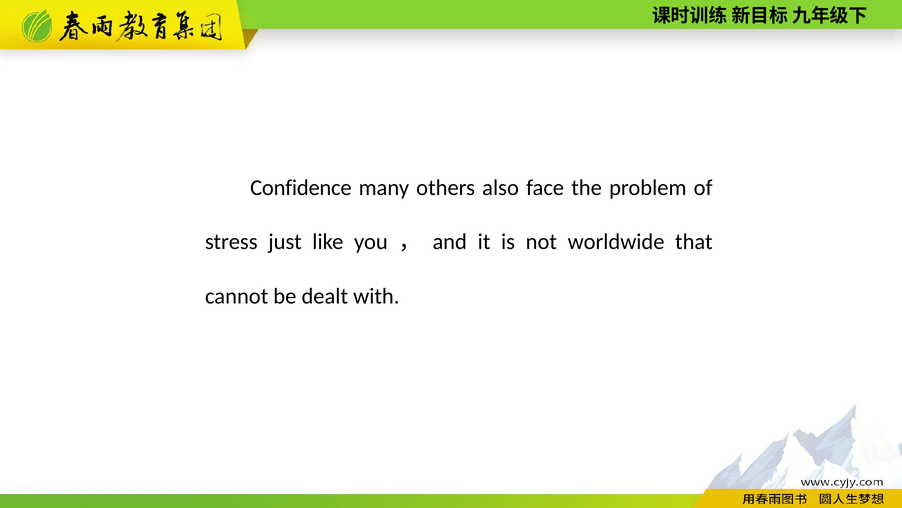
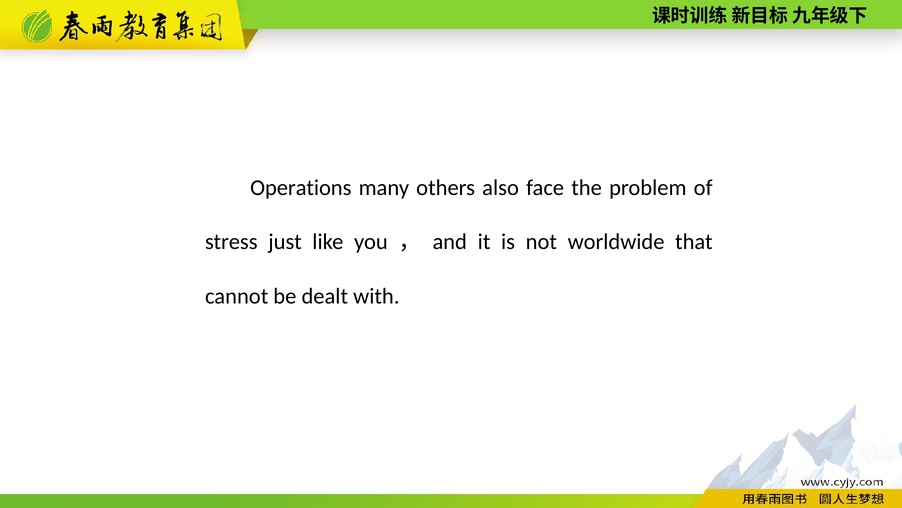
Confidence: Confidence -> Operations
